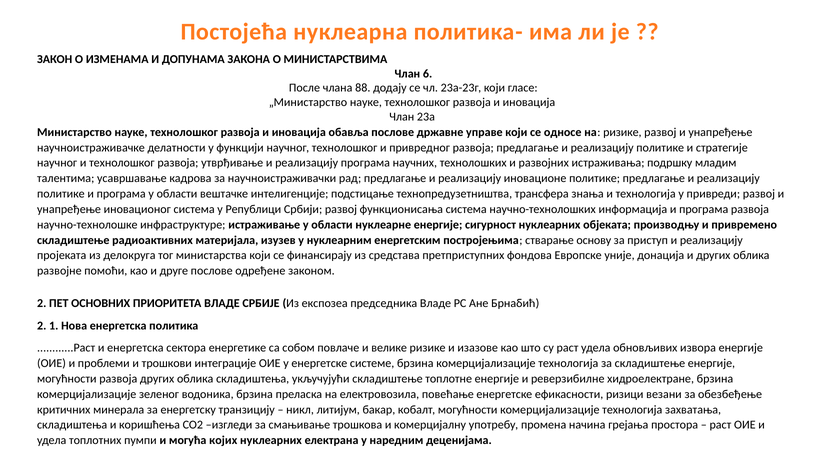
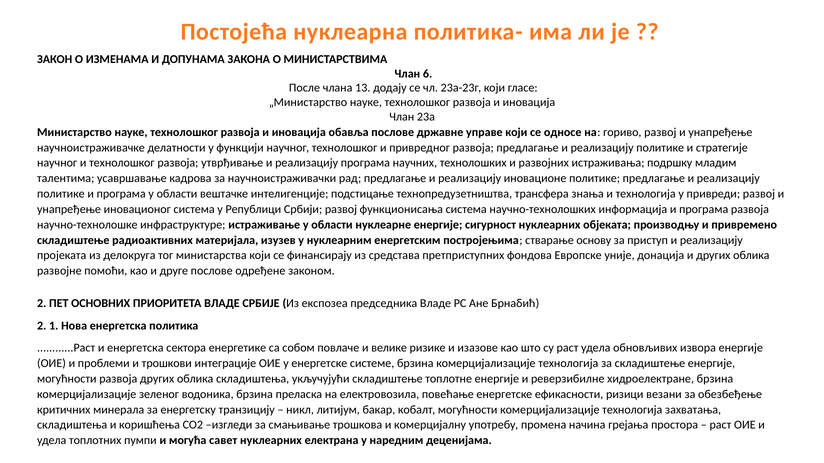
88: 88 -> 13
на ризике: ризике -> гориво
којих: којих -> савет
